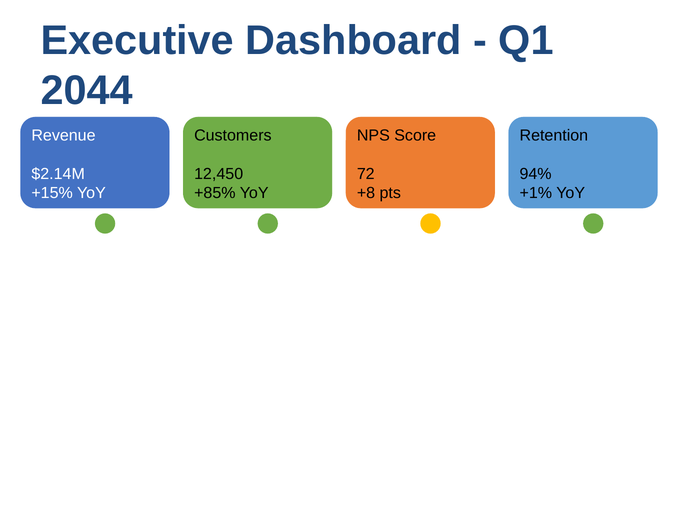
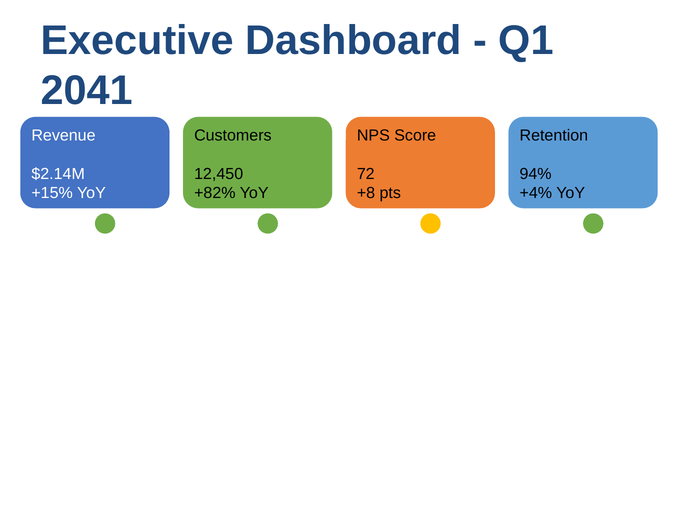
2044: 2044 -> 2041
+85%: +85% -> +82%
+1%: +1% -> +4%
